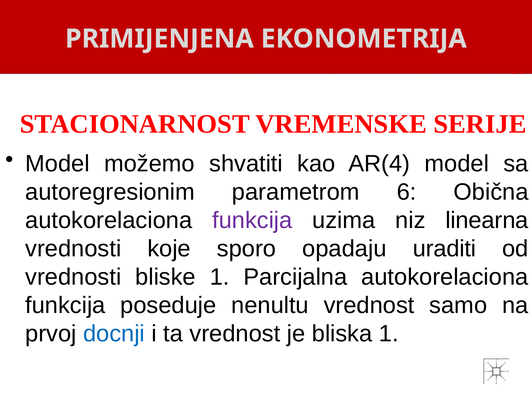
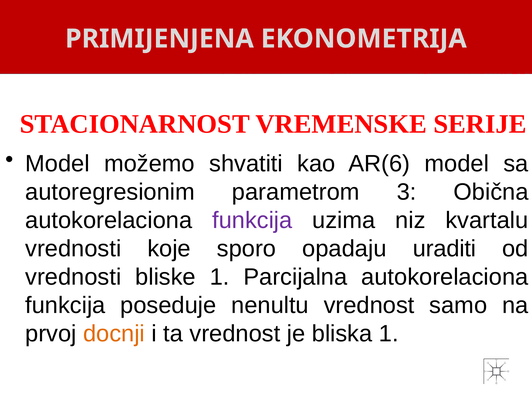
AR(4: AR(4 -> AR(6
6: 6 -> 3
linearna: linearna -> kvartalu
docnji colour: blue -> orange
